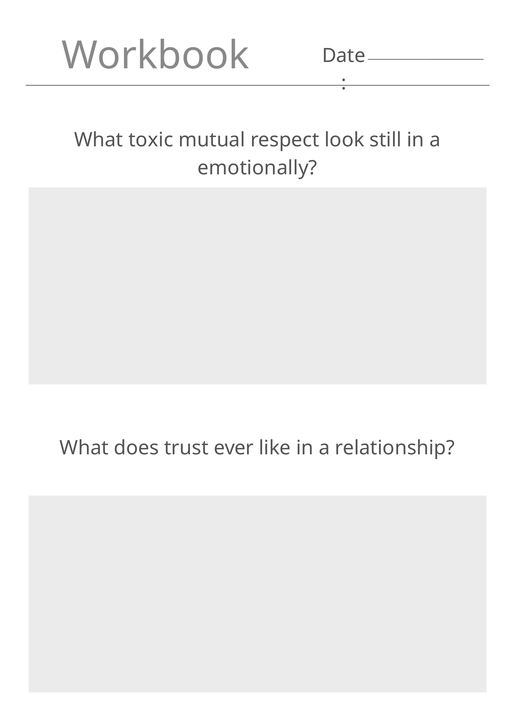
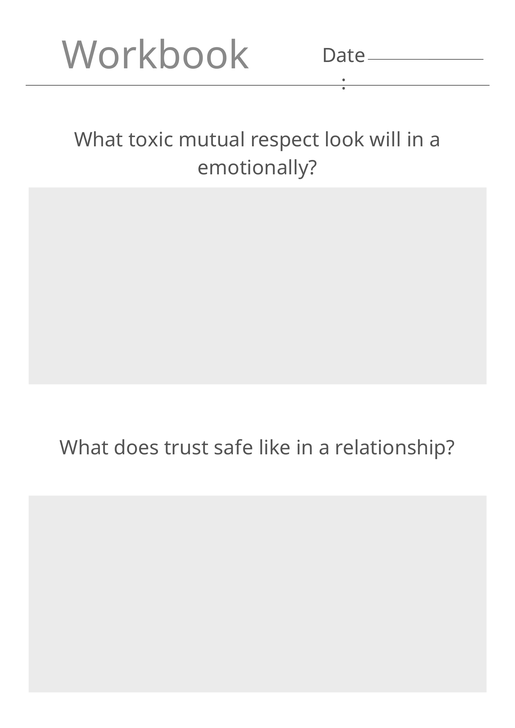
still: still -> will
ever: ever -> safe
